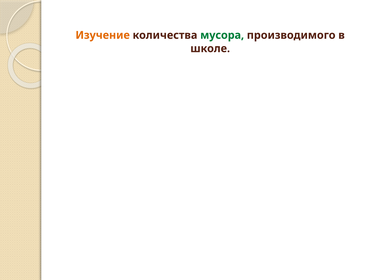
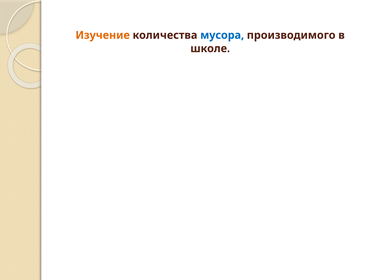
мусора colour: green -> blue
